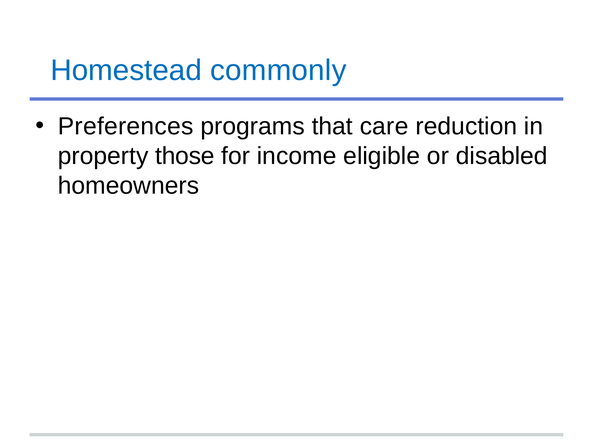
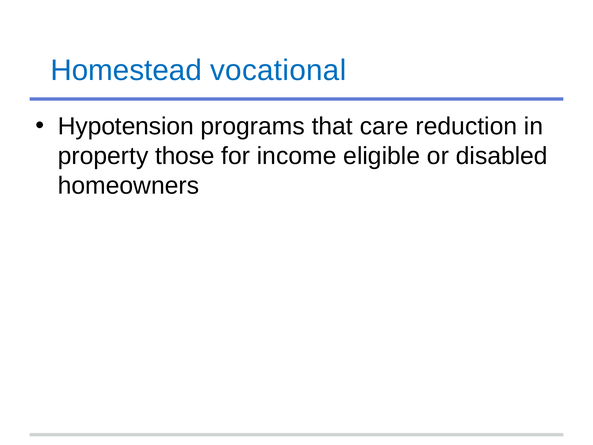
commonly: commonly -> vocational
Preferences: Preferences -> Hypotension
